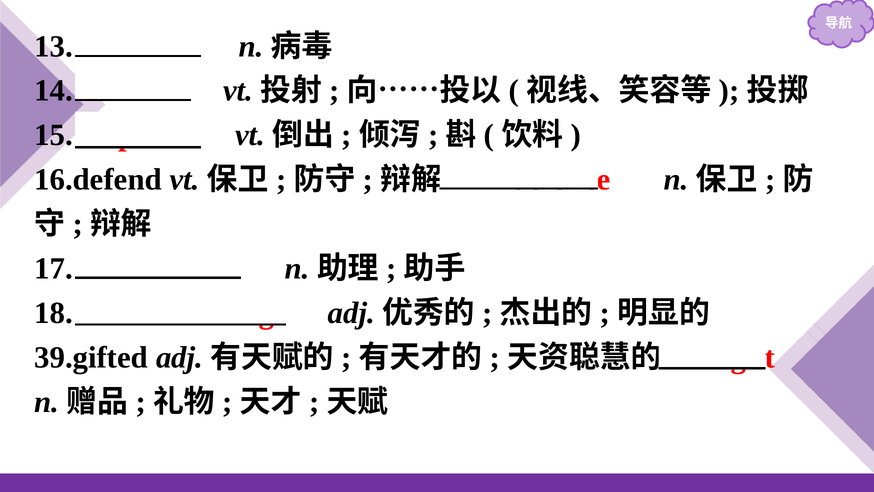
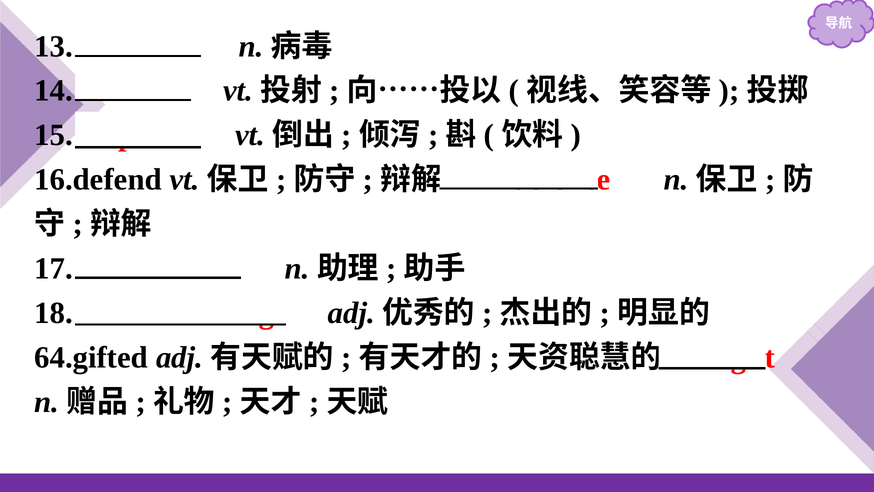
39.gifted: 39.gifted -> 64.gifted
